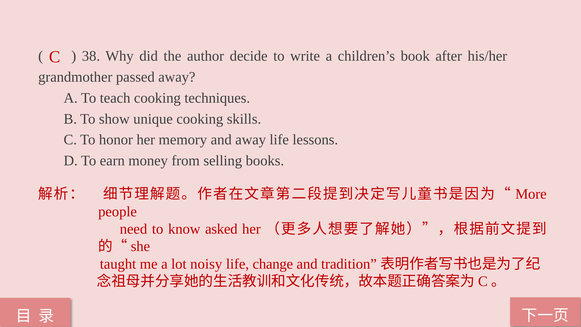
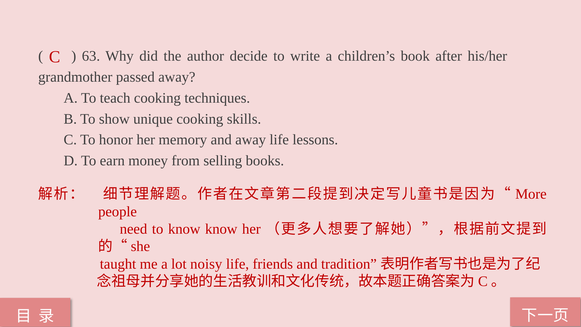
38: 38 -> 63
know asked: asked -> know
change: change -> friends
